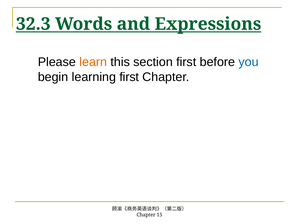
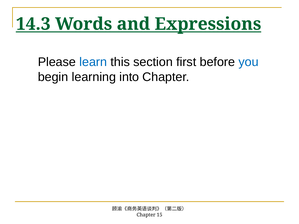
32.3: 32.3 -> 14.3
learn colour: orange -> blue
learning first: first -> into
